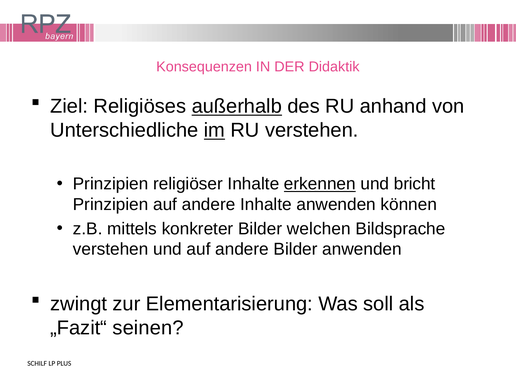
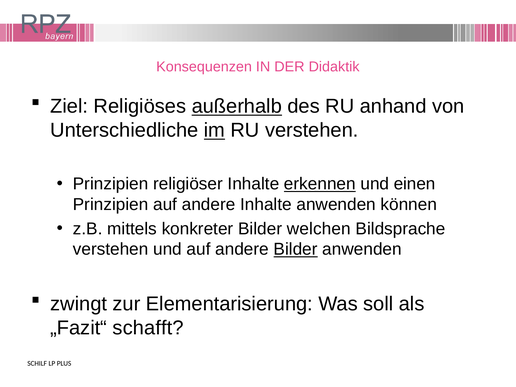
bricht: bricht -> einen
Bilder at (296, 249) underline: none -> present
seinen: seinen -> schafft
